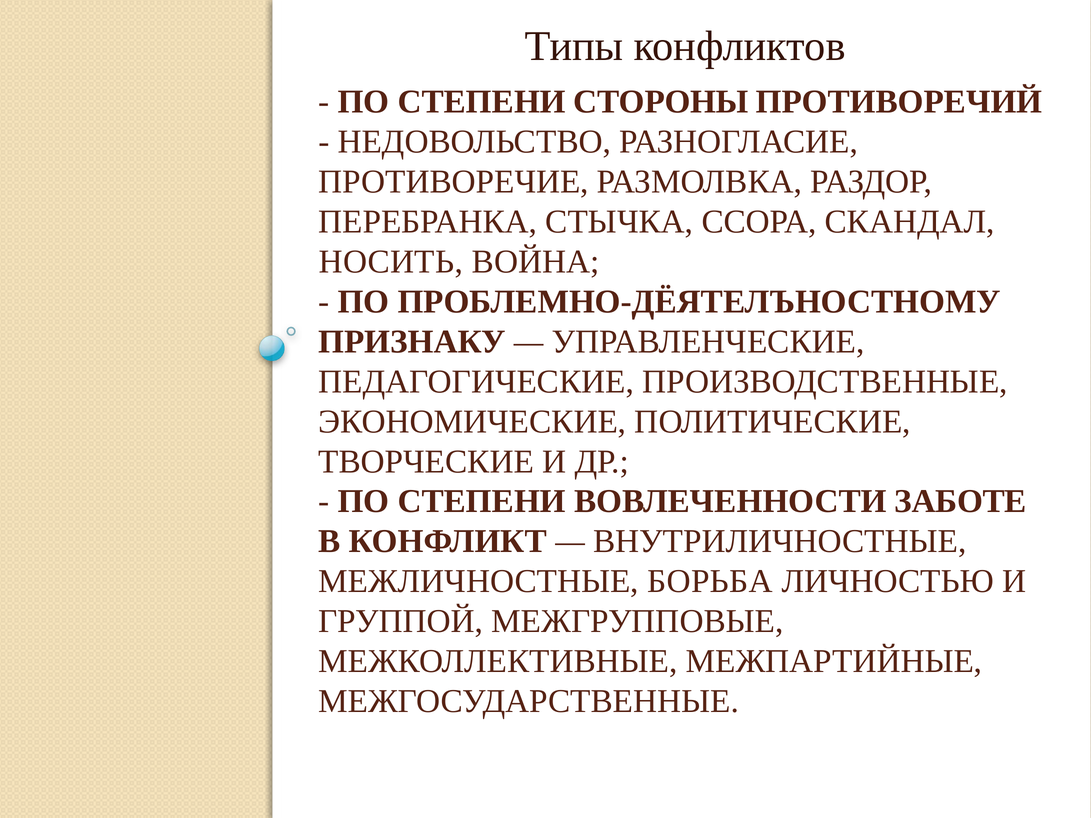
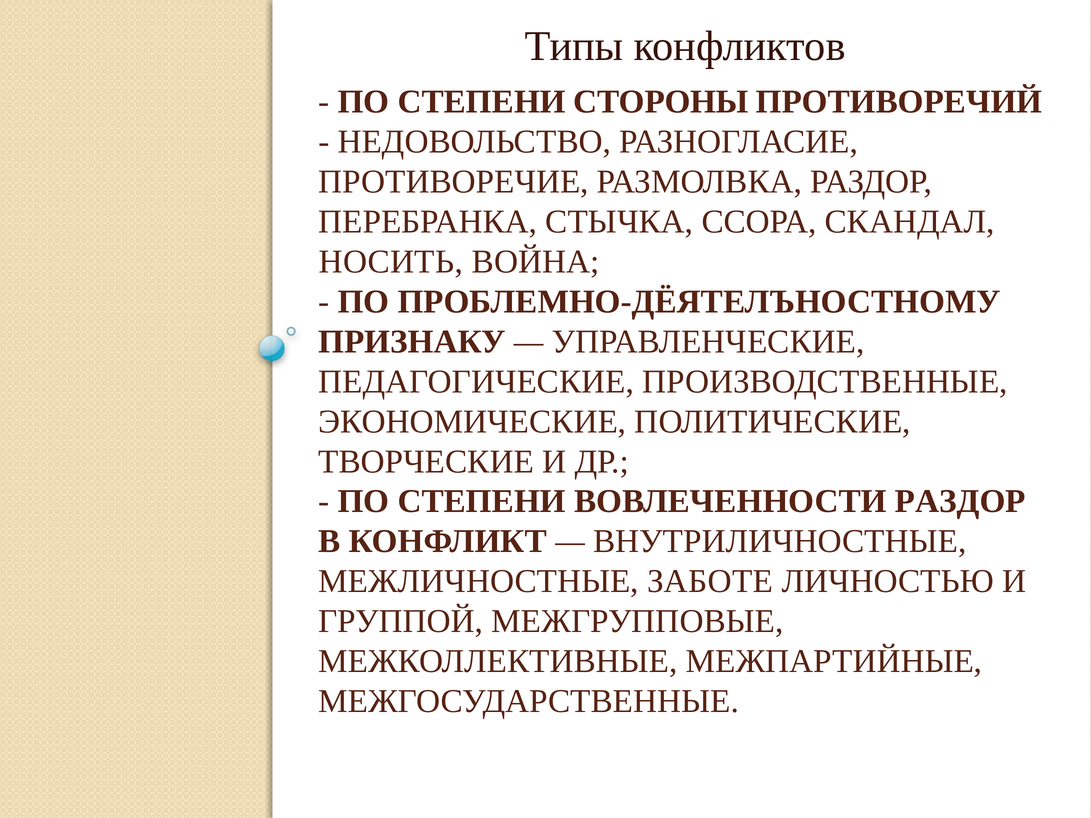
ВОВЛЕЧЕННОСТИ ЗАБОТЕ: ЗАБОТЕ -> РАЗДОР
БОРЬБА: БОРЬБА -> ЗАБОТЕ
